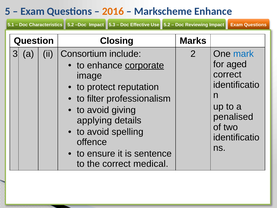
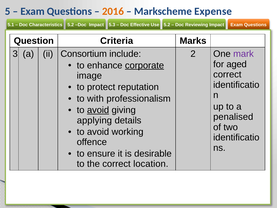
Markscheme Enhance: Enhance -> Expense
Closing: Closing -> Criteria
mark colour: blue -> purple
filter: filter -> with
avoid at (98, 110) underline: none -> present
spelling: spelling -> working
sentence: sentence -> desirable
medical: medical -> location
